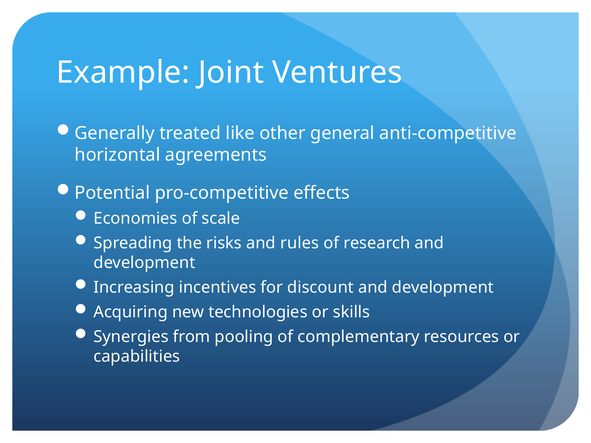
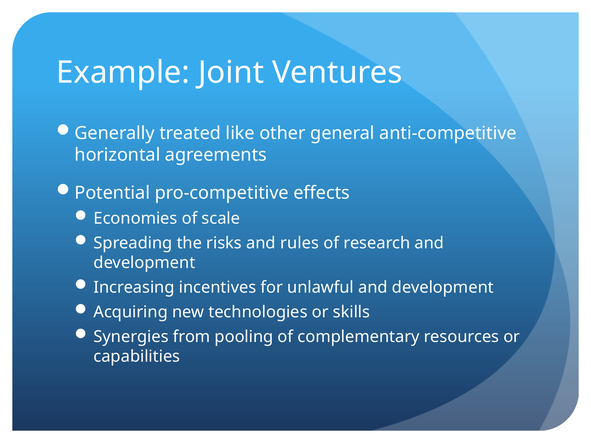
discount: discount -> unlawful
